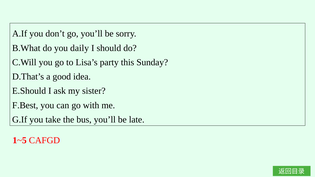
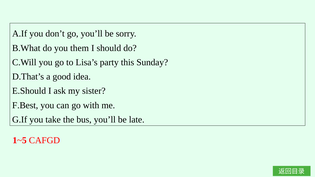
daily: daily -> them
